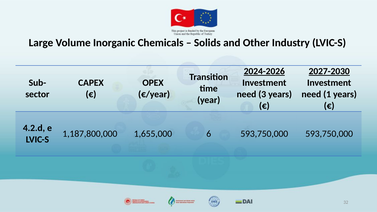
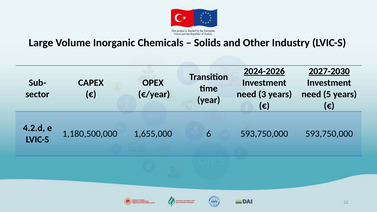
1: 1 -> 5
1,187,800,000: 1,187,800,000 -> 1,180,500,000
